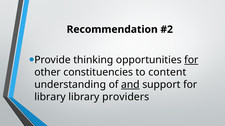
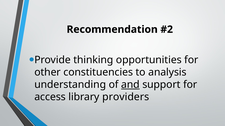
for at (191, 60) underline: present -> none
content: content -> analysis
library at (50, 97): library -> access
